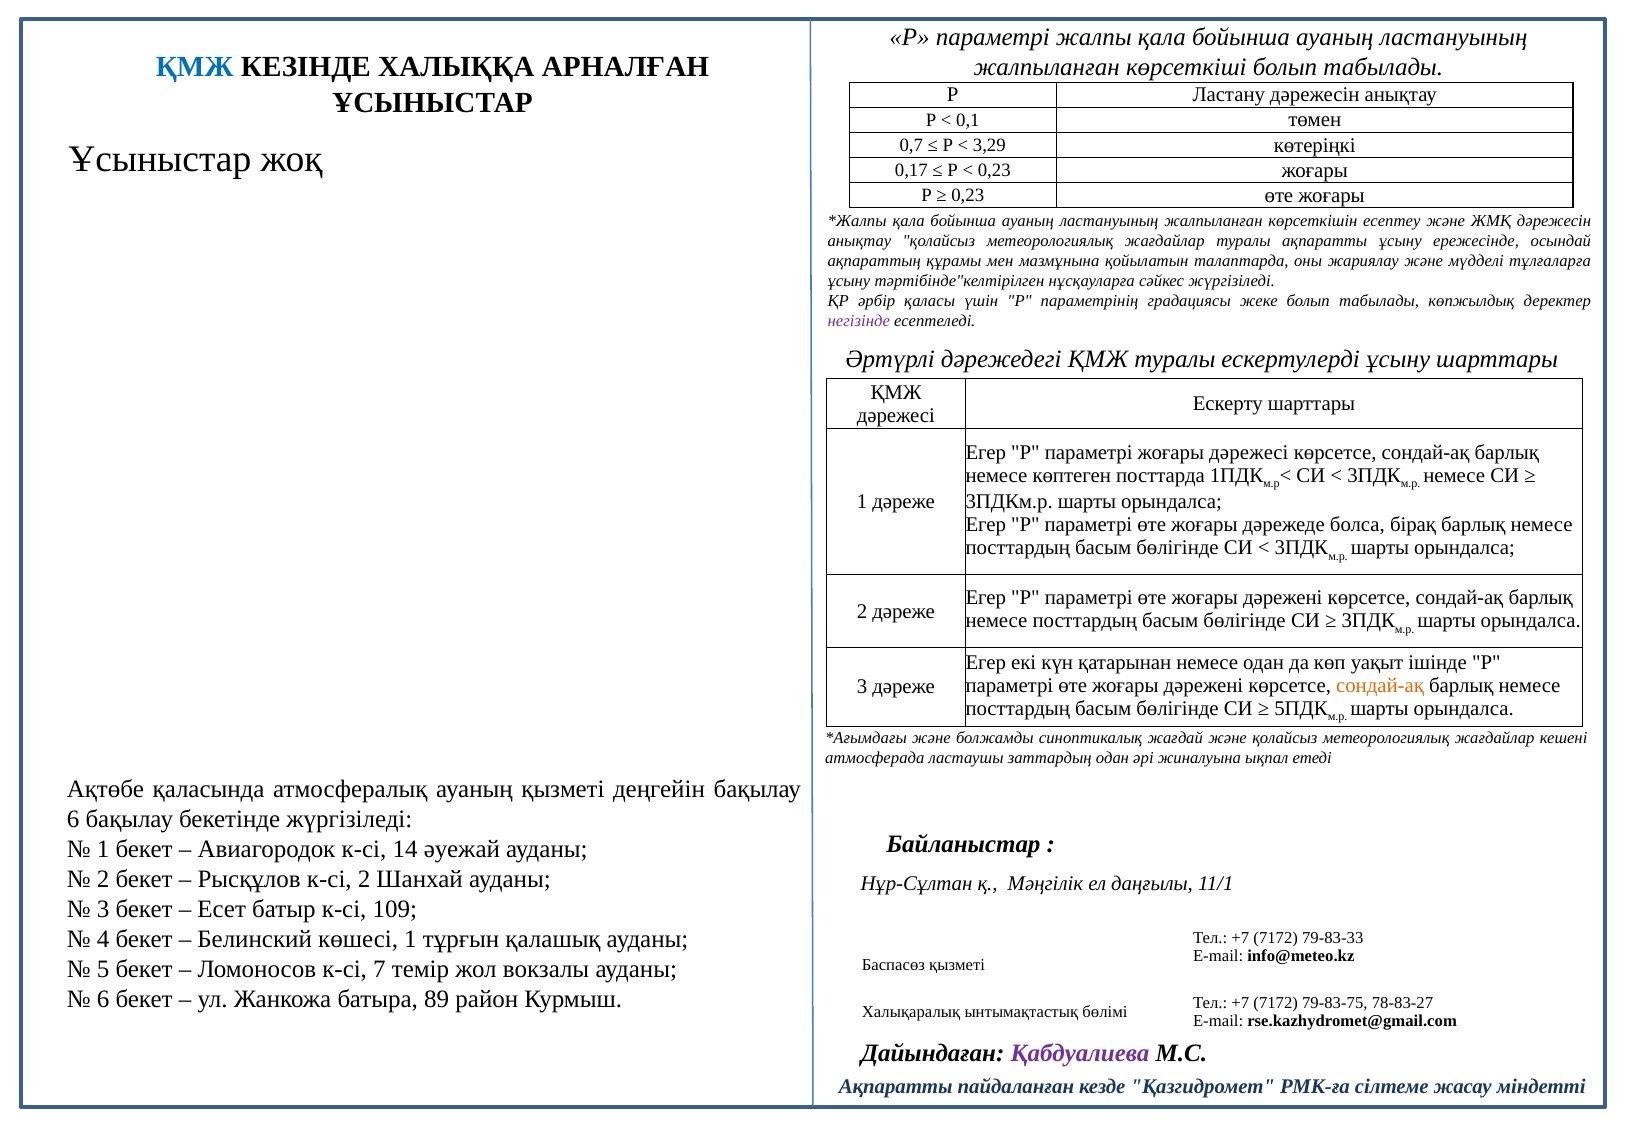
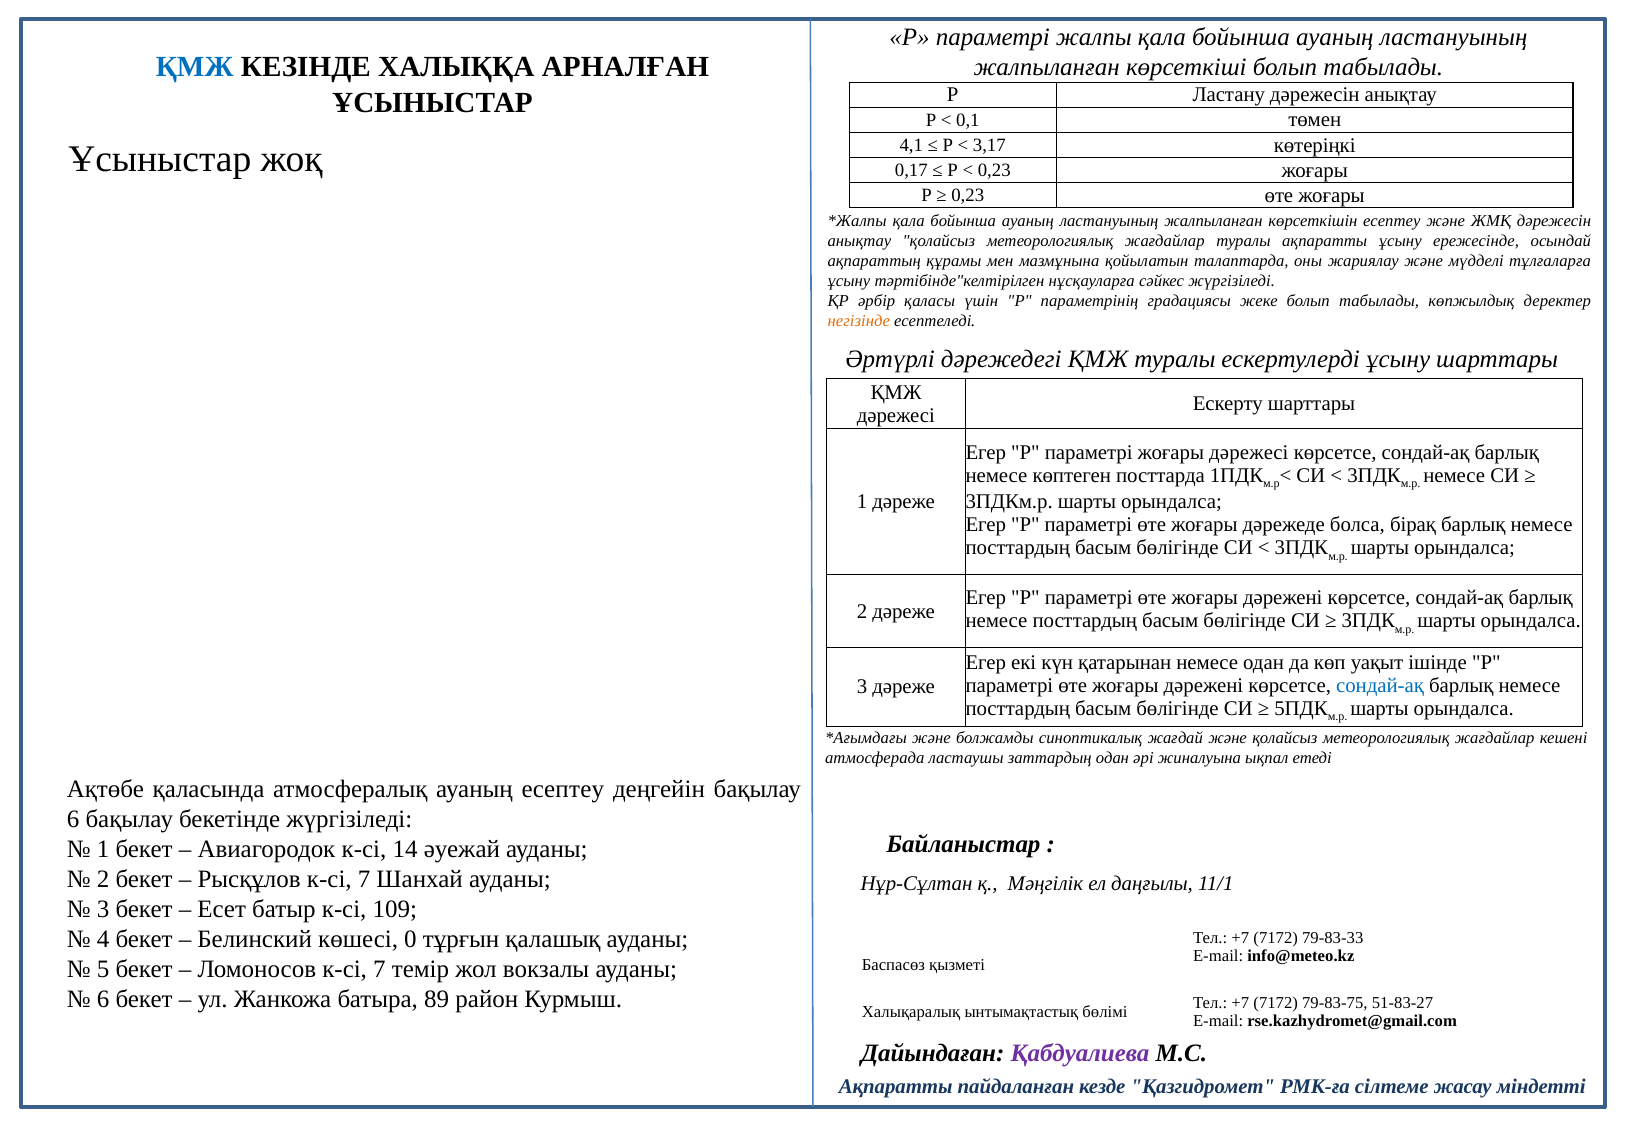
0,7: 0,7 -> 4,1
3,29: 3,29 -> 3,17
негізінде colour: purple -> orange
сондай-ақ at (1380, 685) colour: orange -> blue
ауаның қызметі: қызметі -> есептеу
Рысқұлов к-сі 2: 2 -> 7
көшесі 1: 1 -> 0
78-83-27: 78-83-27 -> 51-83-27
